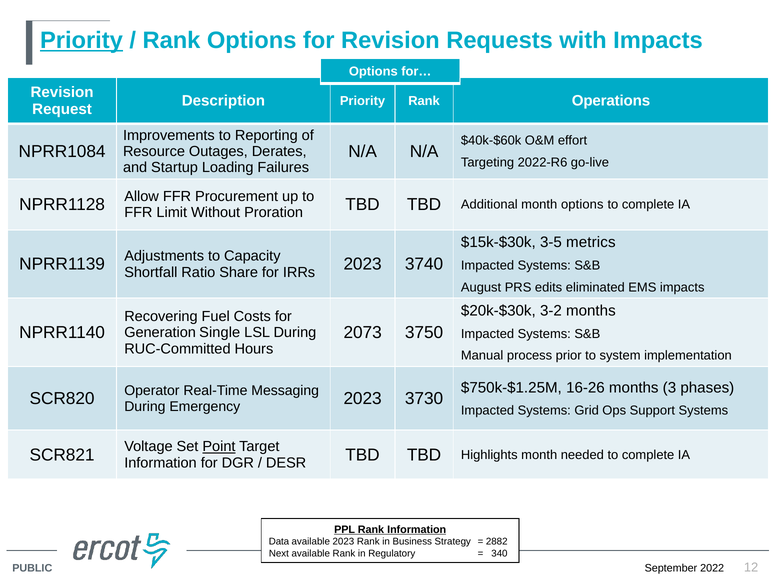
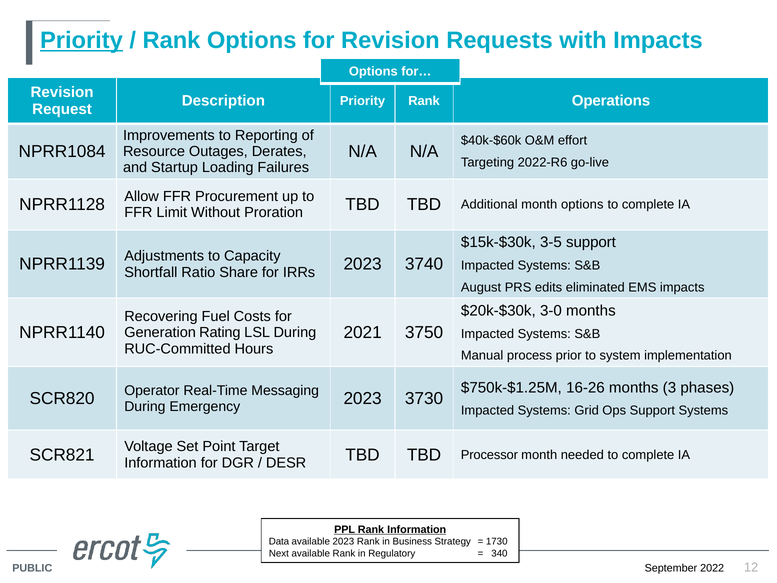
3-5 metrics: metrics -> support
3-2: 3-2 -> 3-0
2073: 2073 -> 2021
Single: Single -> Rating
Point underline: present -> none
Highlights: Highlights -> Processor
2882: 2882 -> 1730
